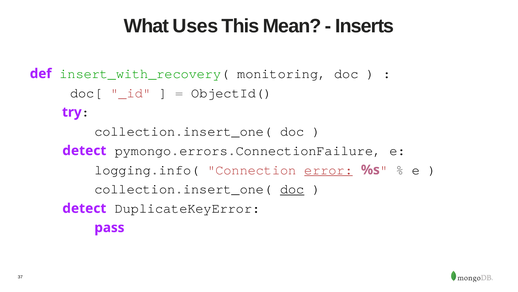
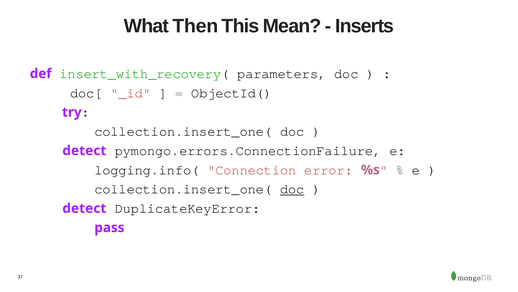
Uses: Uses -> Then
monitoring: monitoring -> parameters
error underline: present -> none
